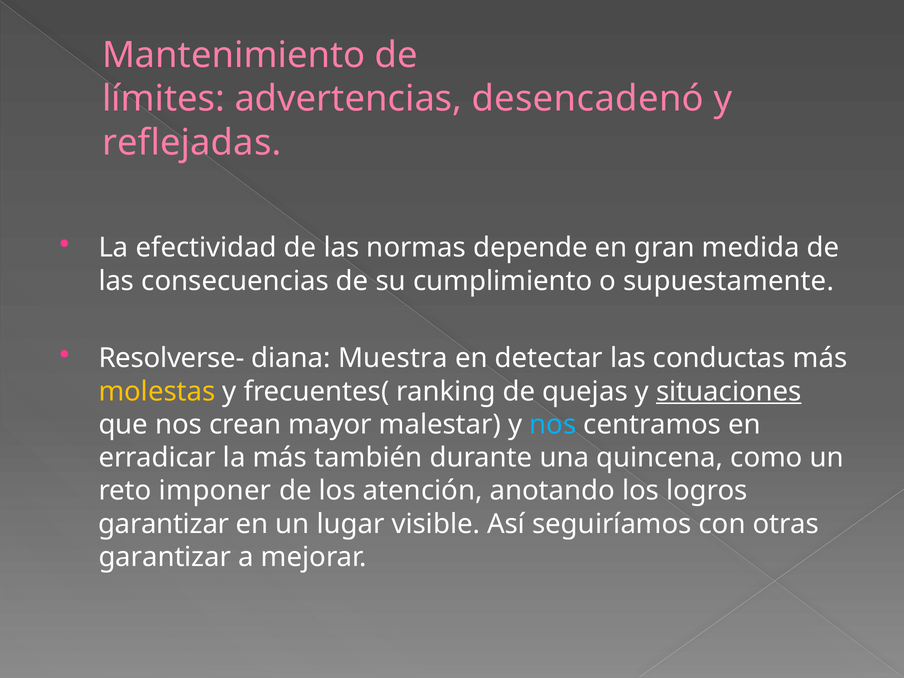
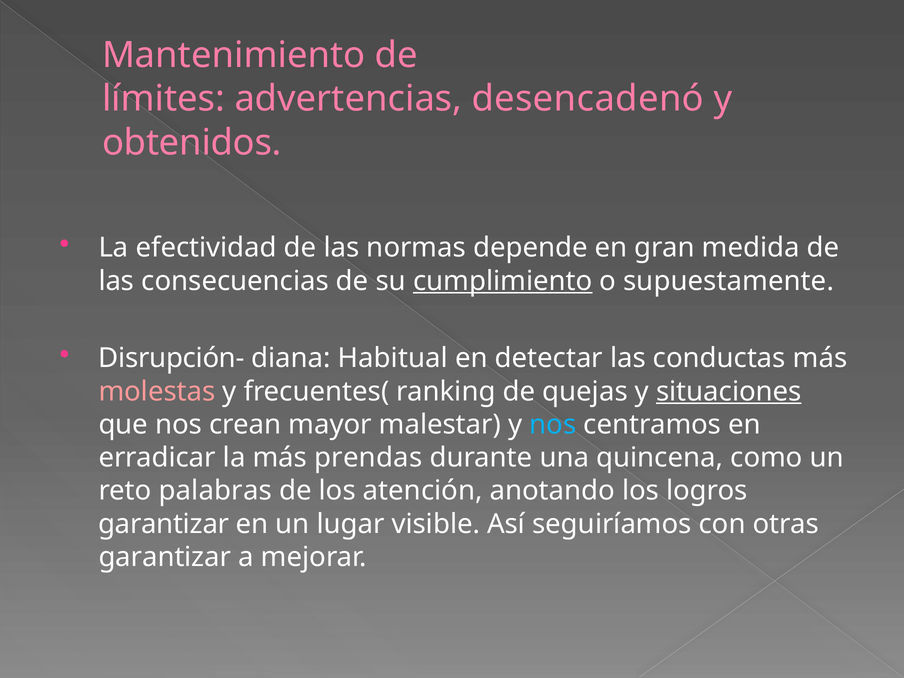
reflejadas: reflejadas -> obtenidos
cumplimiento underline: none -> present
Resolverse-: Resolverse- -> Disrupción-
Muestra: Muestra -> Habitual
molestas colour: yellow -> pink
también: también -> prendas
imponer: imponer -> palabras
